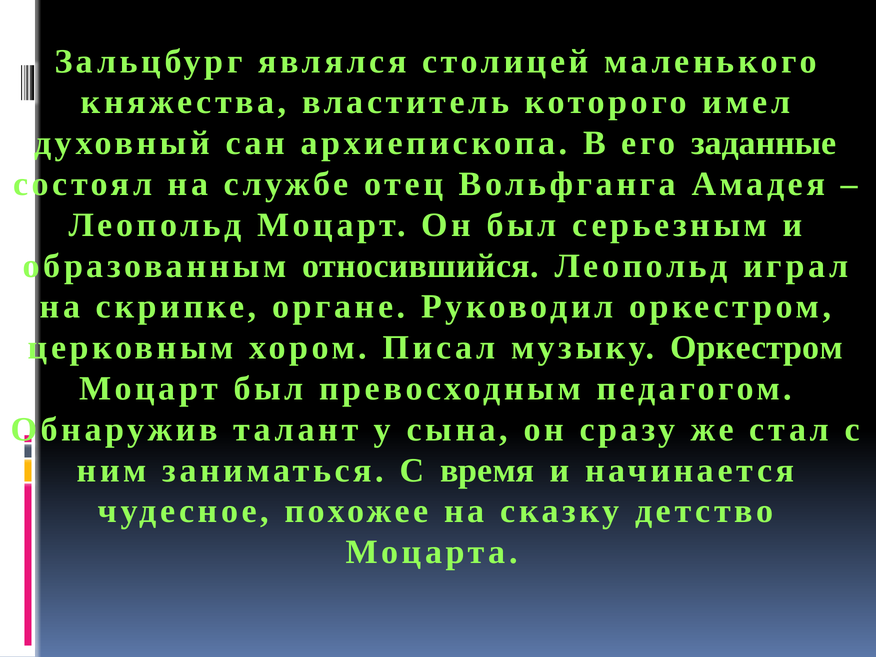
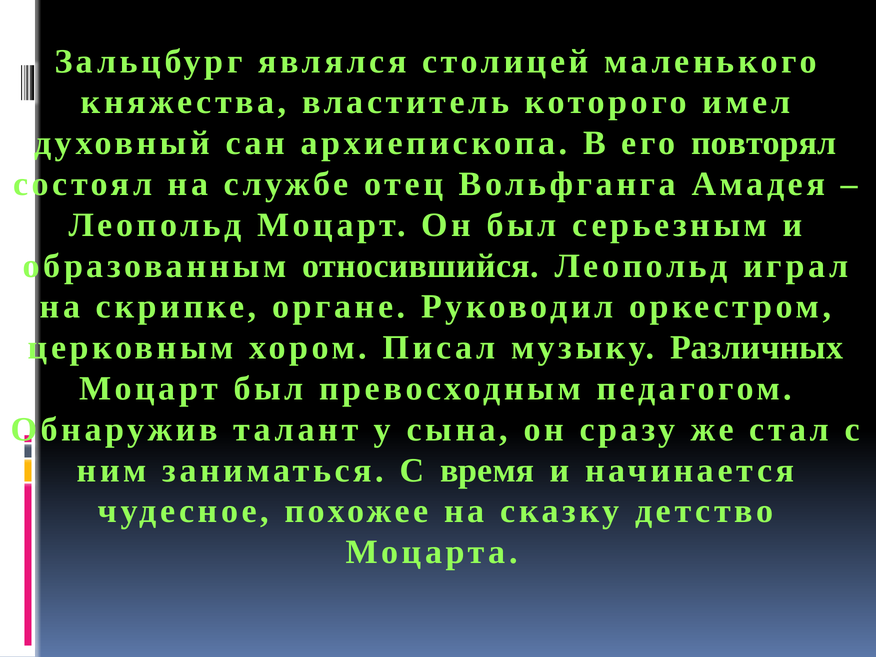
заданные: заданные -> повторял
музыку Оркестром: Оркестром -> Различных
